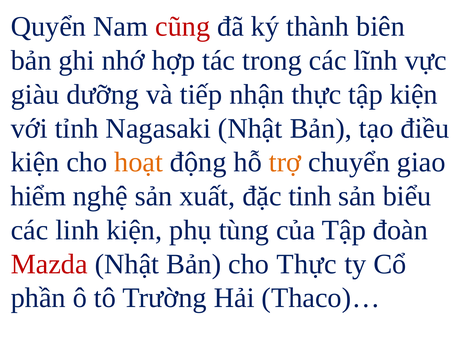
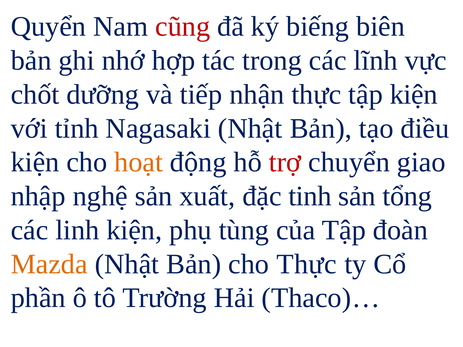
thành: thành -> biếng
giàu: giàu -> chốt
trợ colour: orange -> red
hiểm: hiểm -> nhập
biểu: biểu -> tổng
Mazda colour: red -> orange
